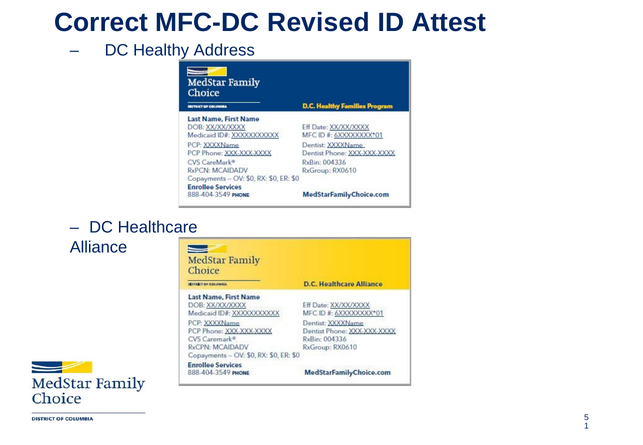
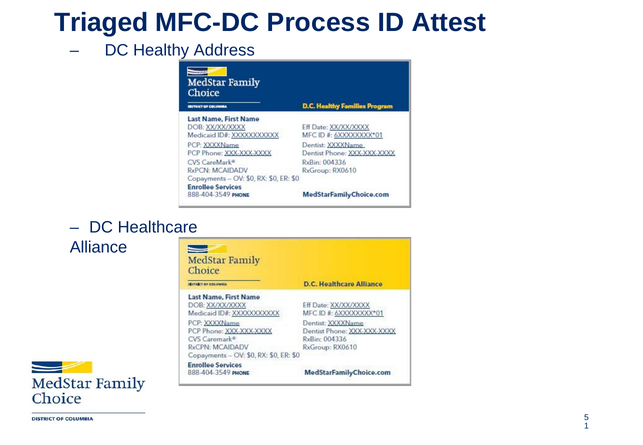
Correct: Correct -> Triaged
Revised: Revised -> Process
